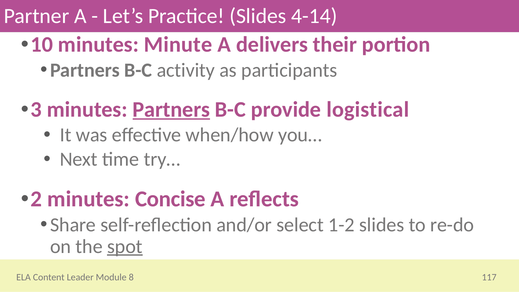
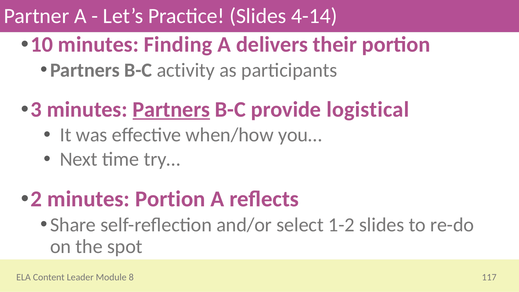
Minute: Minute -> Finding
minutes Concise: Concise -> Portion
spot underline: present -> none
